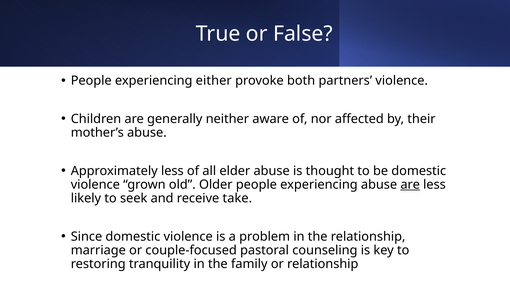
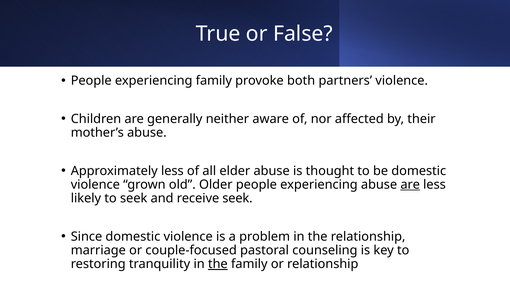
experiencing either: either -> family
receive take: take -> seek
the at (218, 264) underline: none -> present
